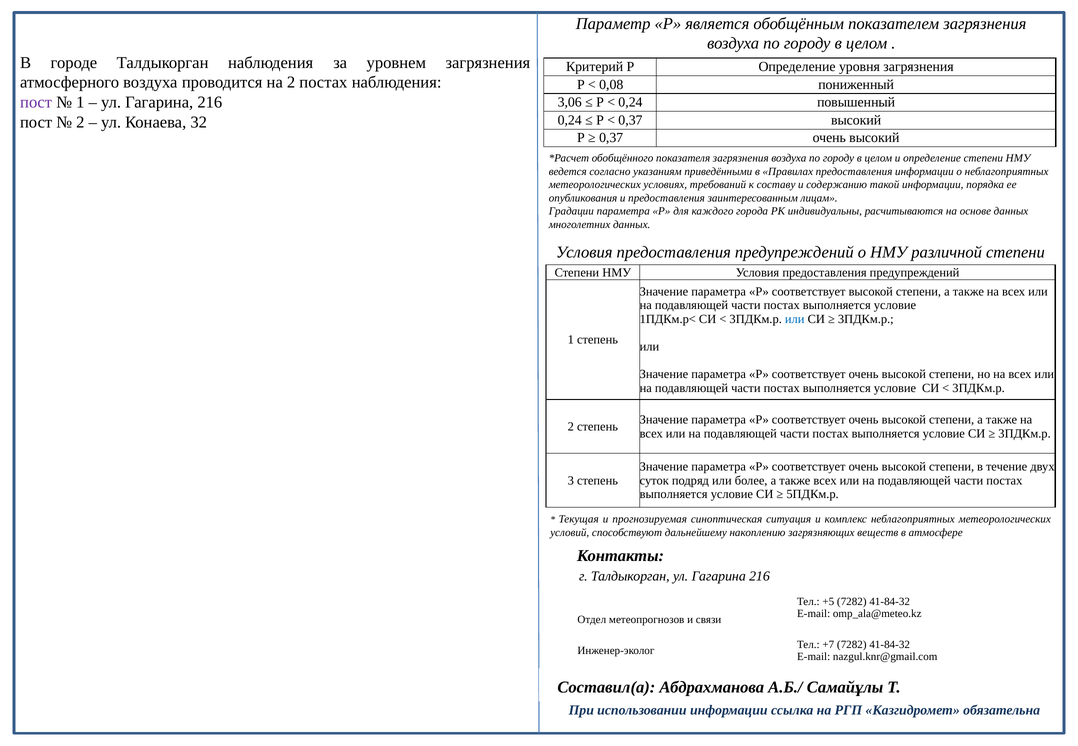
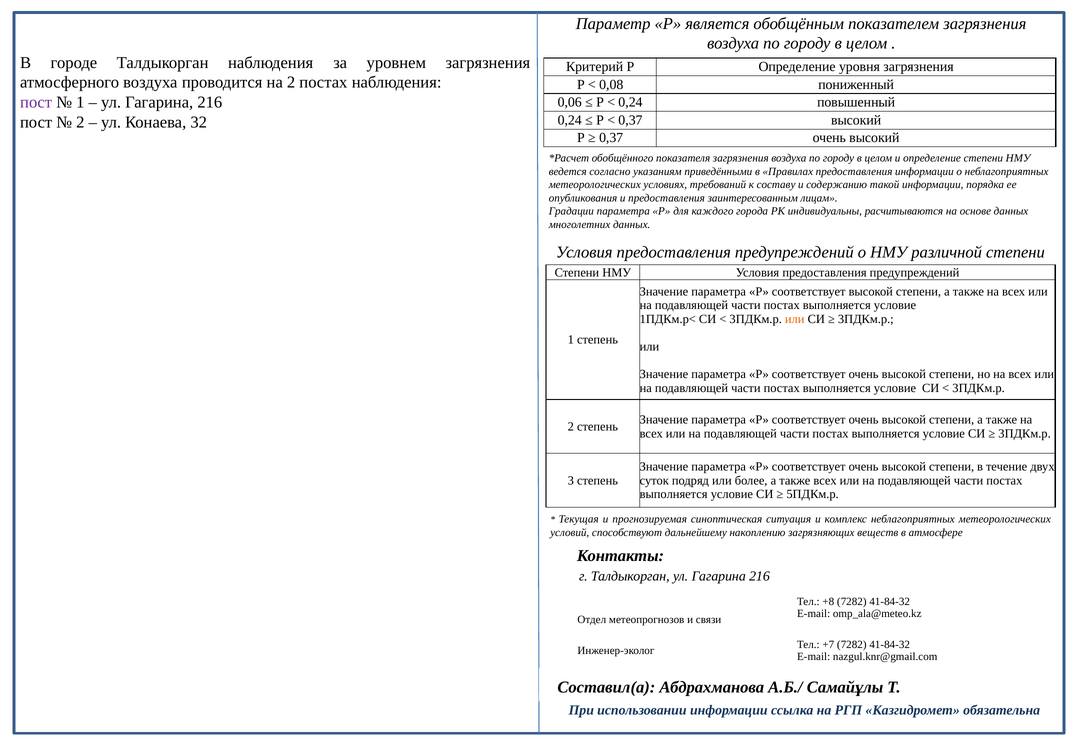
3,06: 3,06 -> 0,06
или at (795, 319) colour: blue -> orange
+5: +5 -> +8
